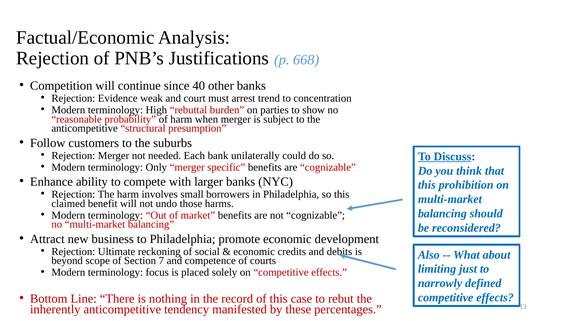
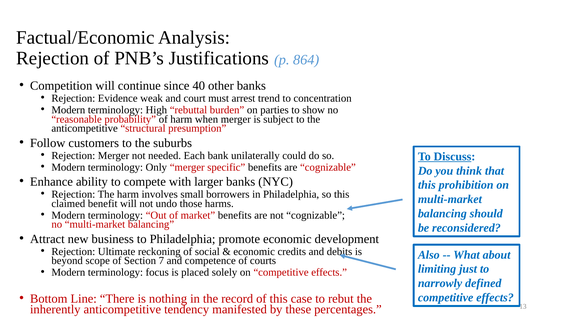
668: 668 -> 864
